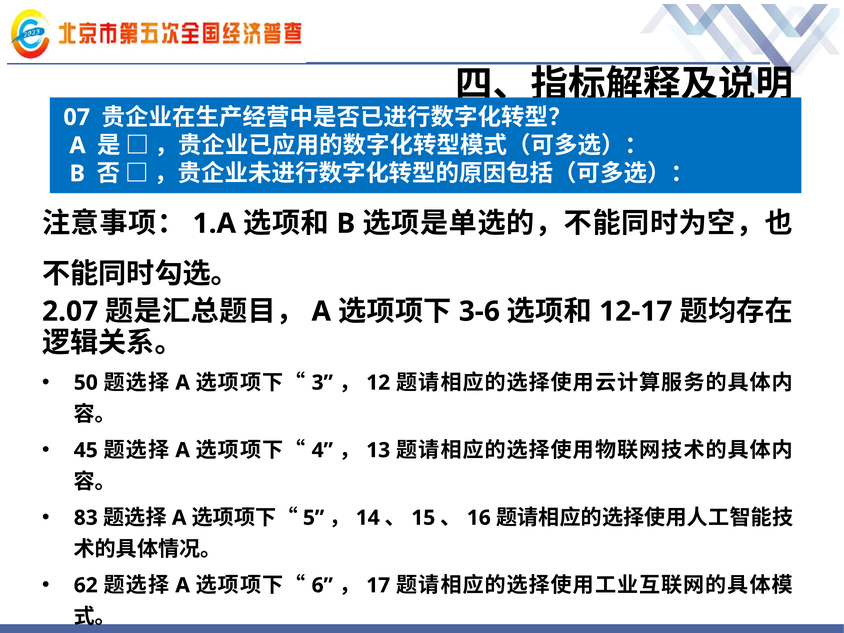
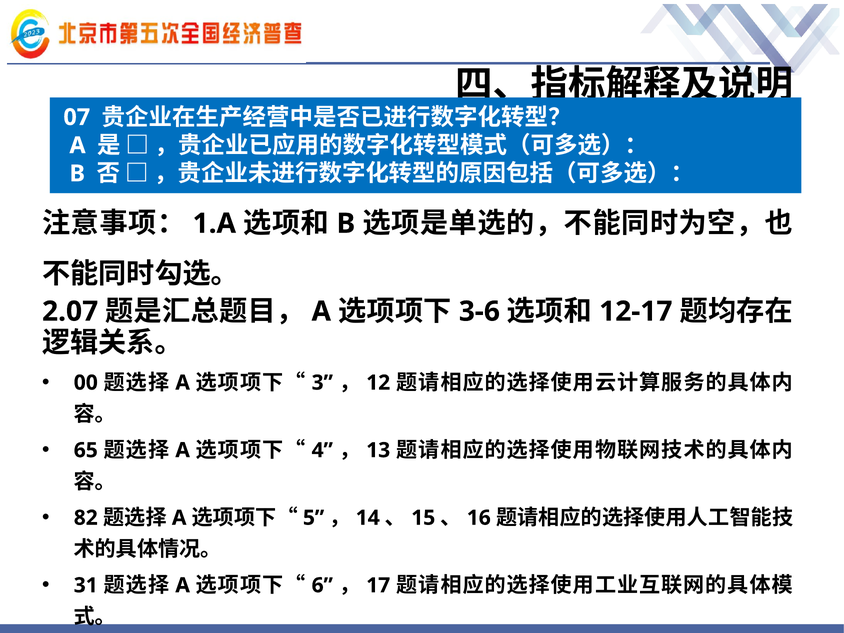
50: 50 -> 00
45: 45 -> 65
83: 83 -> 82
62: 62 -> 31
